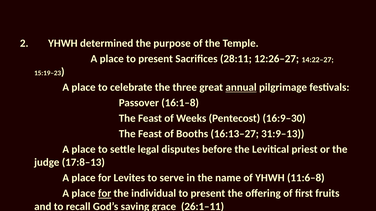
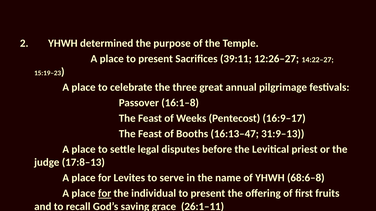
28:11: 28:11 -> 39:11
annual underline: present -> none
16:9–30: 16:9–30 -> 16:9–17
16:13–27: 16:13–27 -> 16:13–47
11:6–8: 11:6–8 -> 68:6–8
